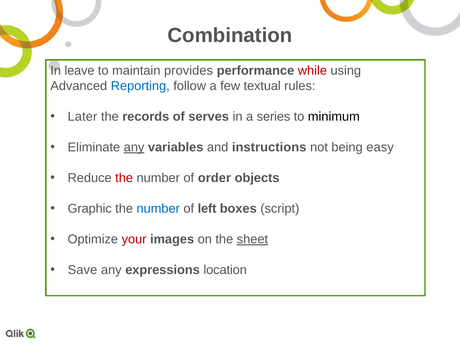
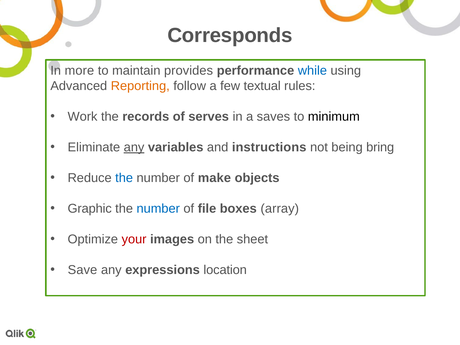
Combination: Combination -> Corresponds
leave: leave -> more
while colour: red -> blue
Reporting colour: blue -> orange
Later: Later -> Work
series: series -> saves
easy: easy -> bring
the at (124, 178) colour: red -> blue
order: order -> make
left: left -> file
script: script -> array
sheet underline: present -> none
